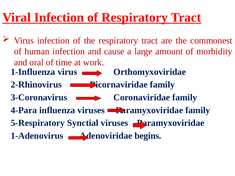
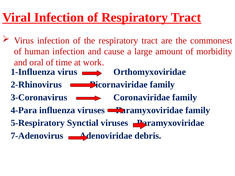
1-Adenovirus: 1-Adenovirus -> 7-Adenovirus
begins: begins -> debris
